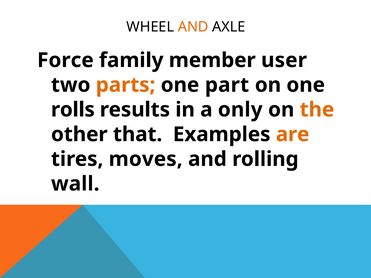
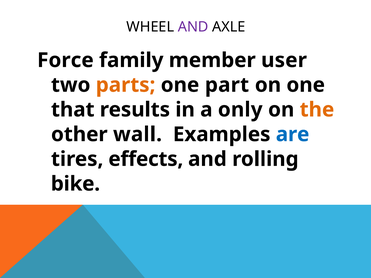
AND at (193, 27) colour: orange -> purple
rolls: rolls -> that
that: that -> wall
are colour: orange -> blue
moves: moves -> effects
wall: wall -> bike
